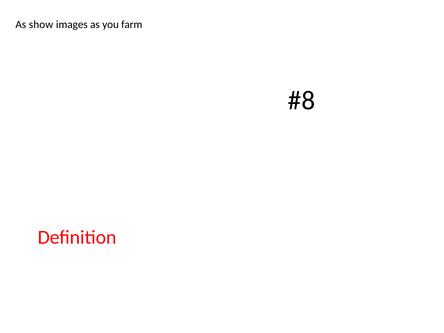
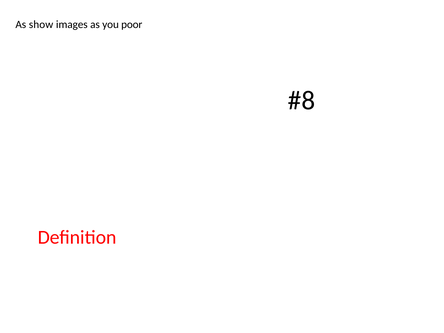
farm: farm -> poor
